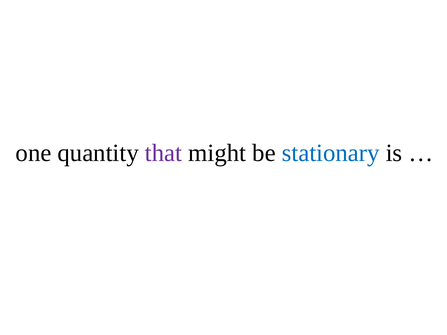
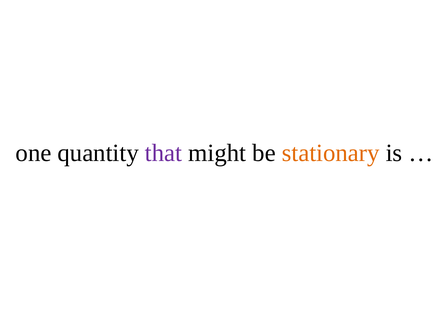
stationary colour: blue -> orange
